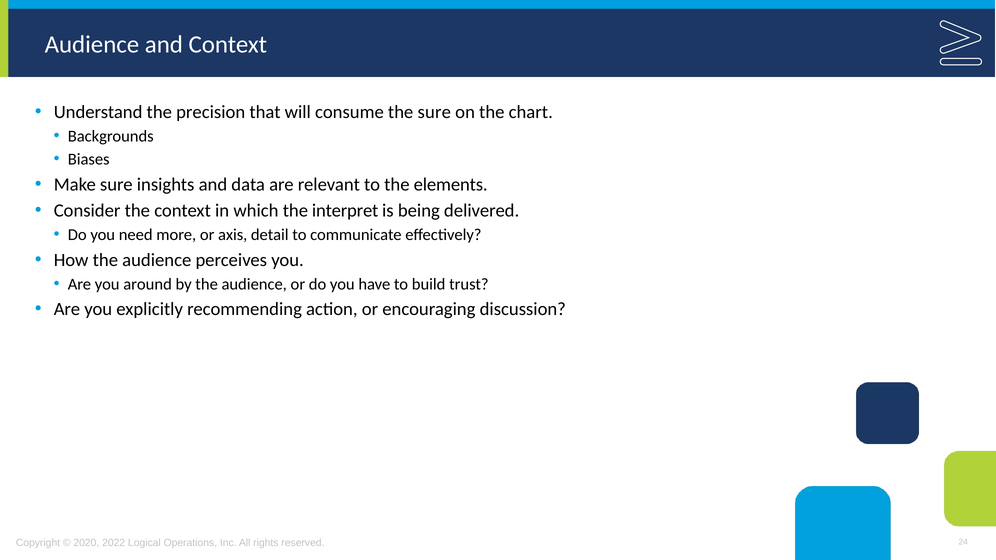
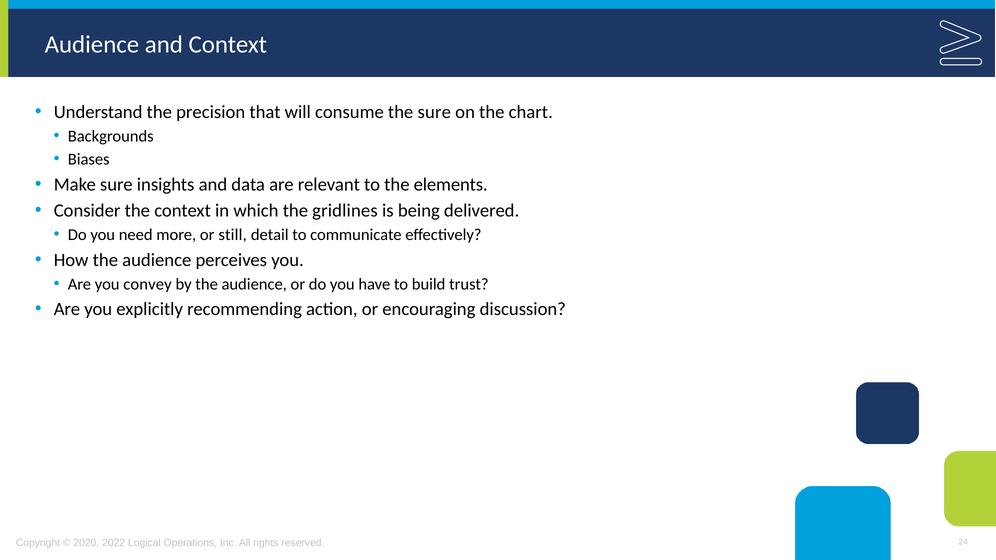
interpret: interpret -> gridlines
axis: axis -> still
around: around -> convey
